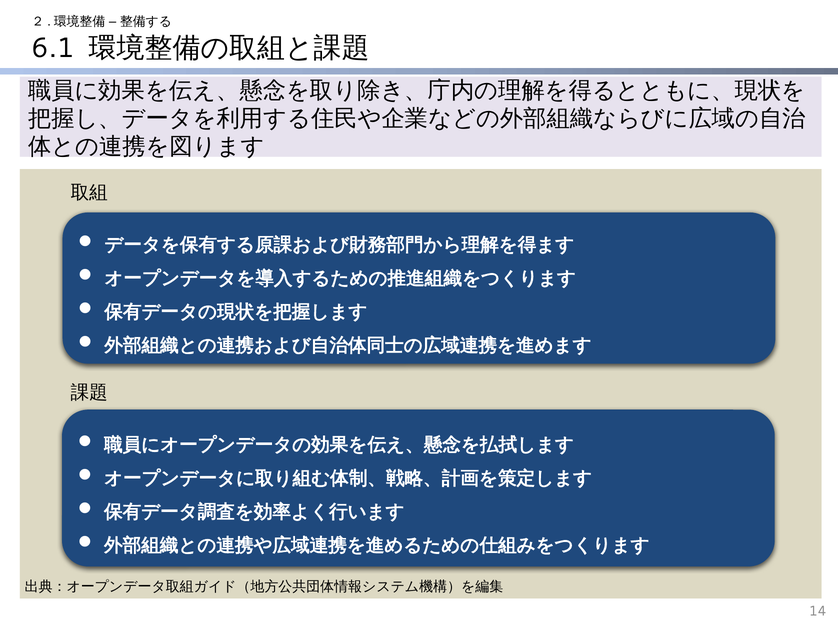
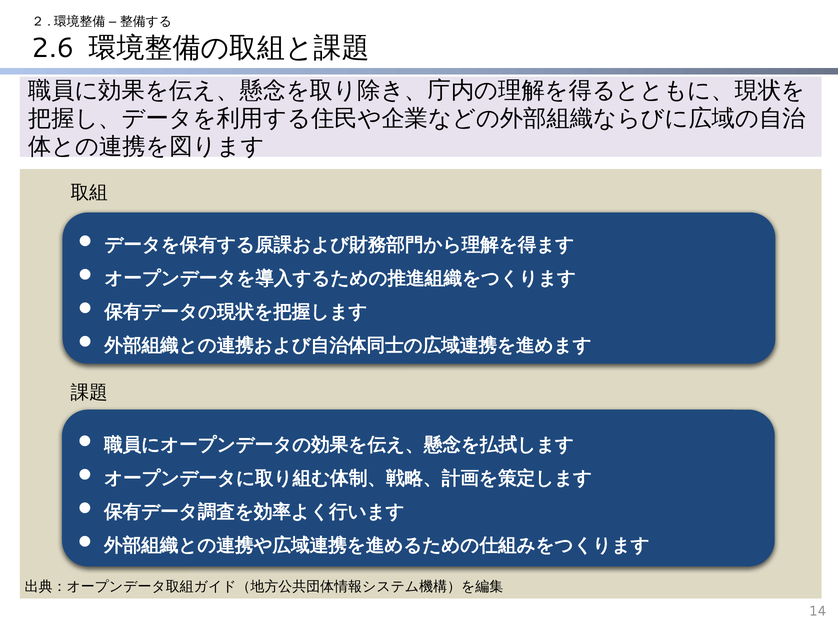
6.1: 6.1 -> 2.6
